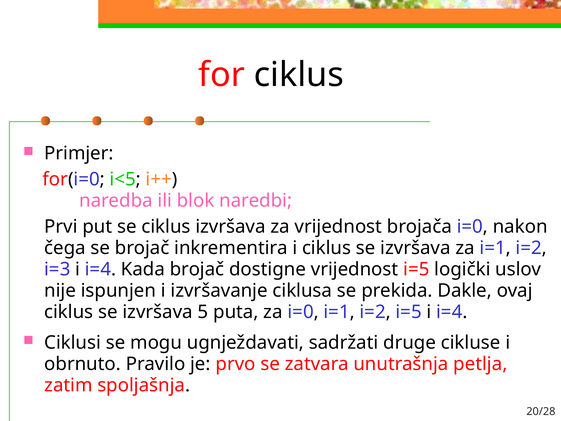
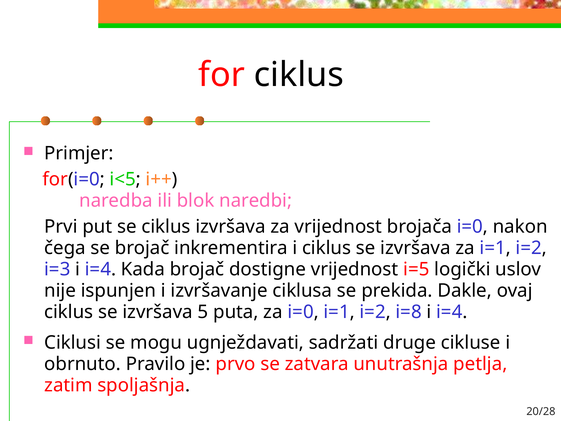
i=2 i=5: i=5 -> i=8
